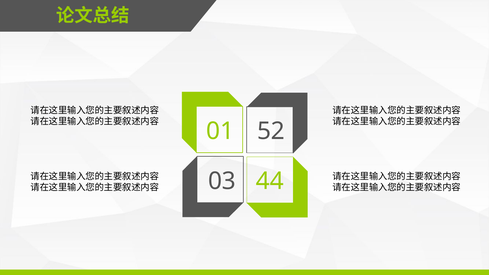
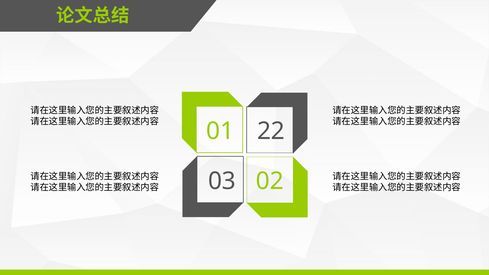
52: 52 -> 22
44: 44 -> 02
